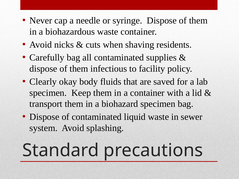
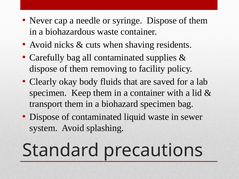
infectious: infectious -> removing
